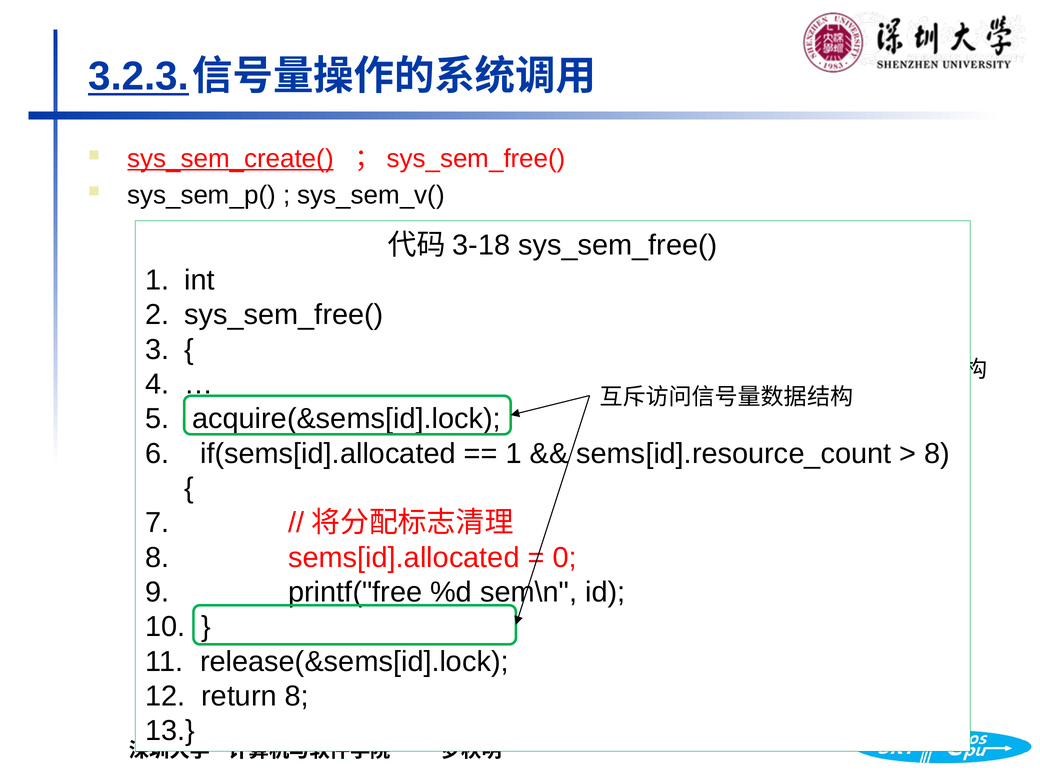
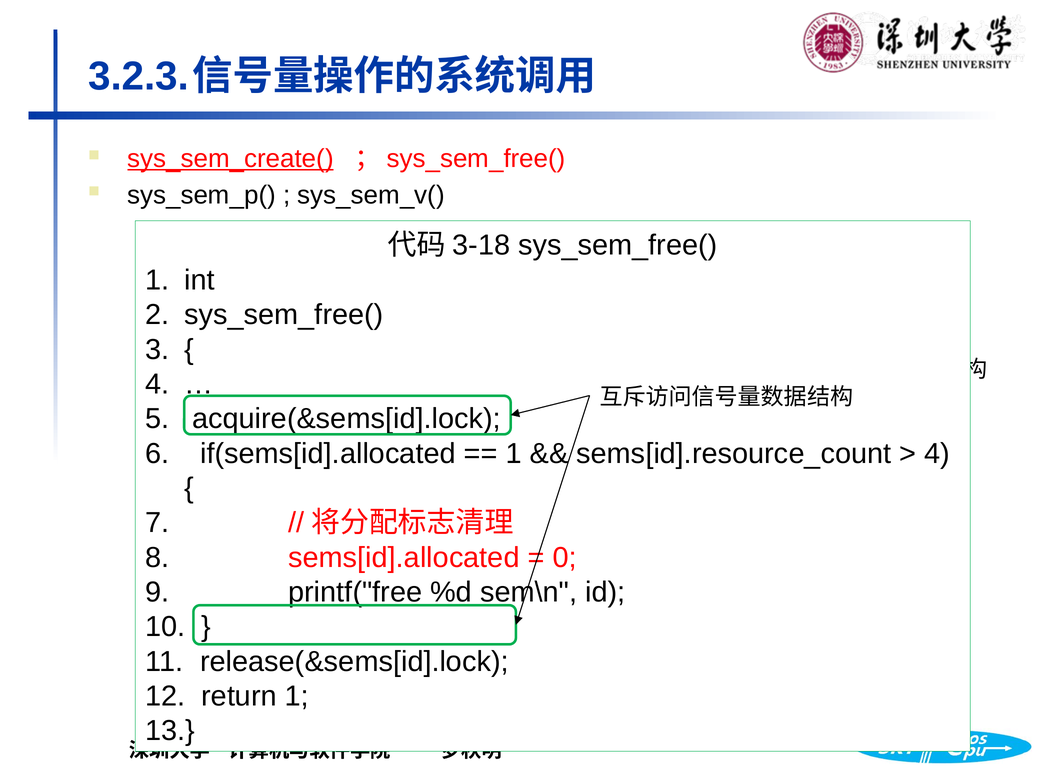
3.2.3 underline: present -> none
8 at (937, 454): 8 -> 4
8 at (297, 696): 8 -> 1
